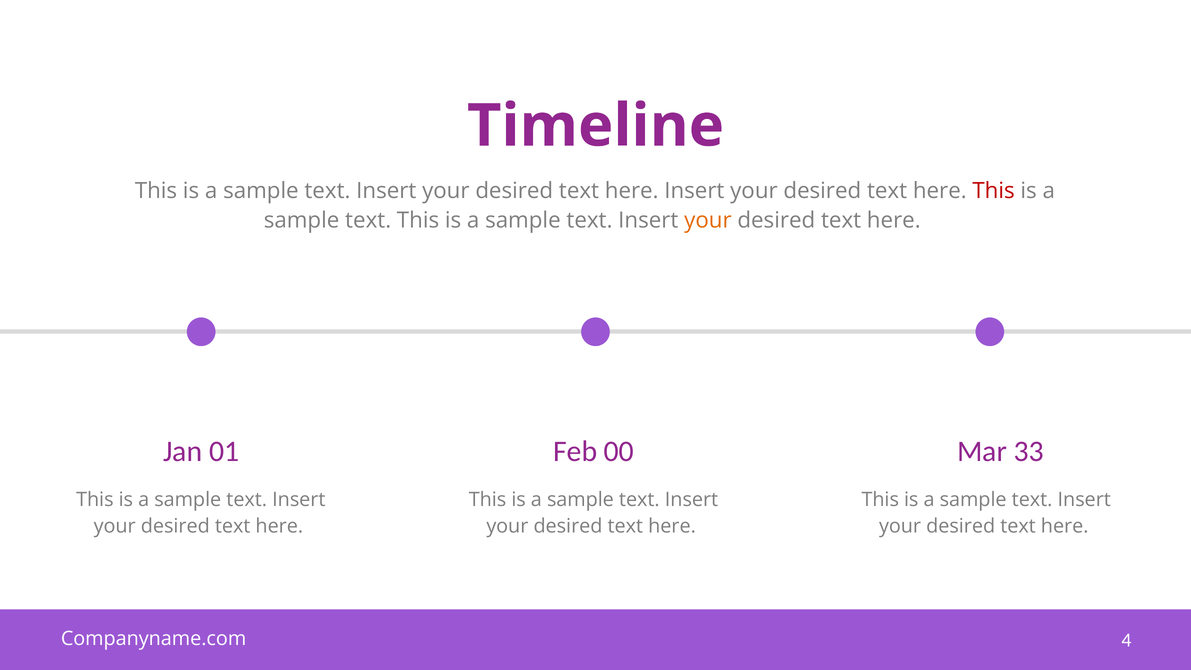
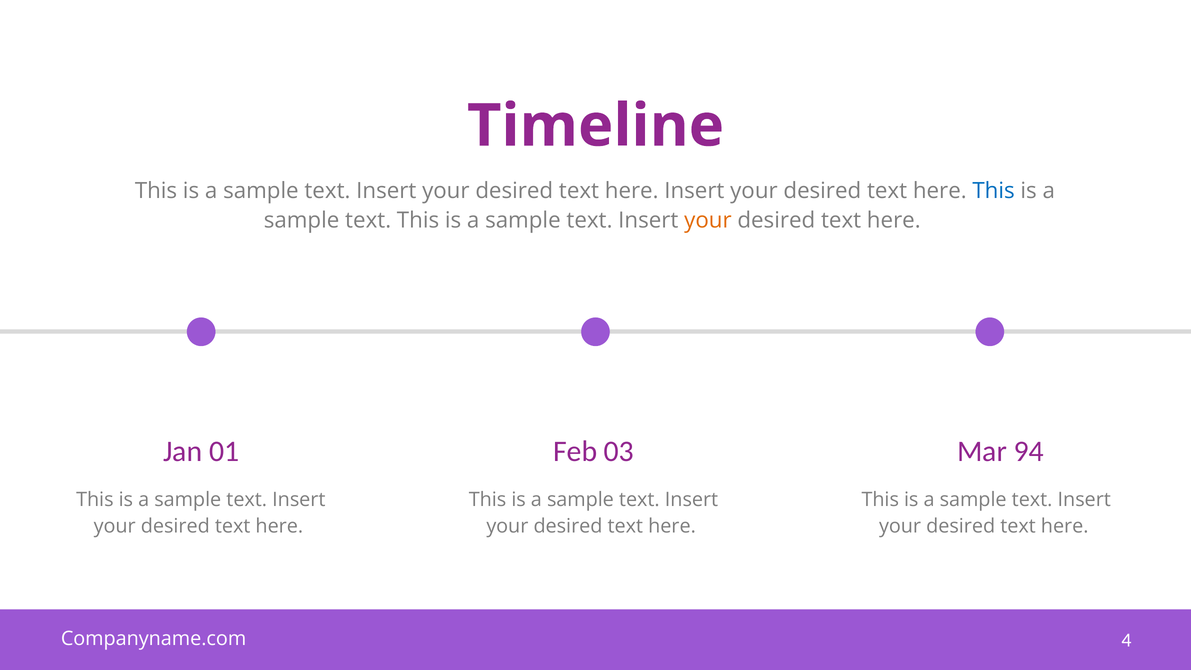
This at (994, 191) colour: red -> blue
00: 00 -> 03
33: 33 -> 94
